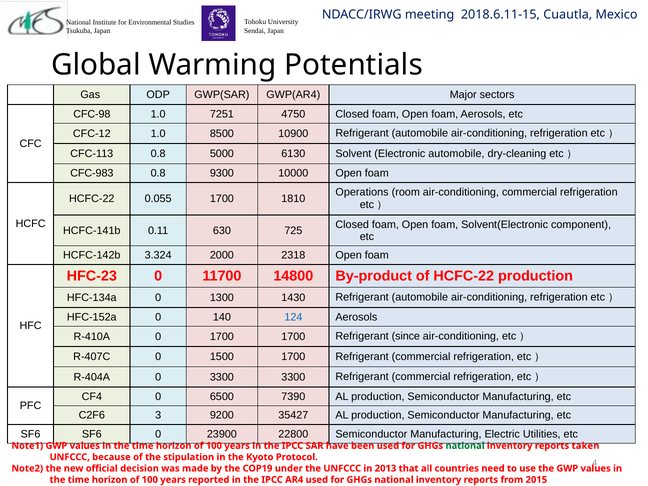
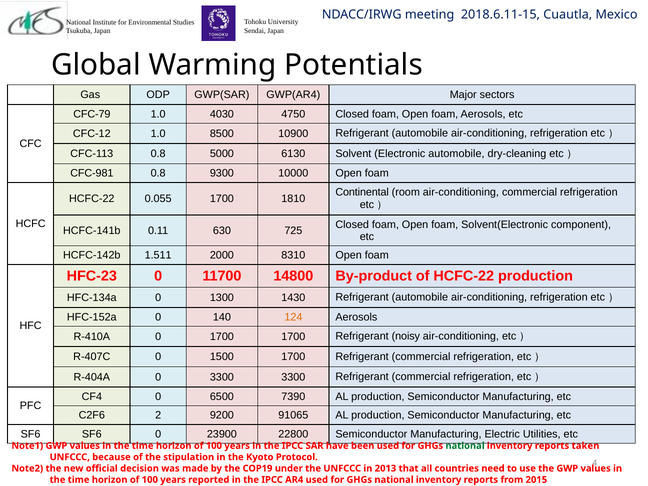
CFC-98: CFC-98 -> CFC-79
7251: 7251 -> 4030
CFC-983: CFC-983 -> CFC-981
Operations: Operations -> Continental
3.324: 3.324 -> 1.511
2318: 2318 -> 8310
124 colour: blue -> orange
since: since -> noisy
3: 3 -> 2
35427: 35427 -> 91065
